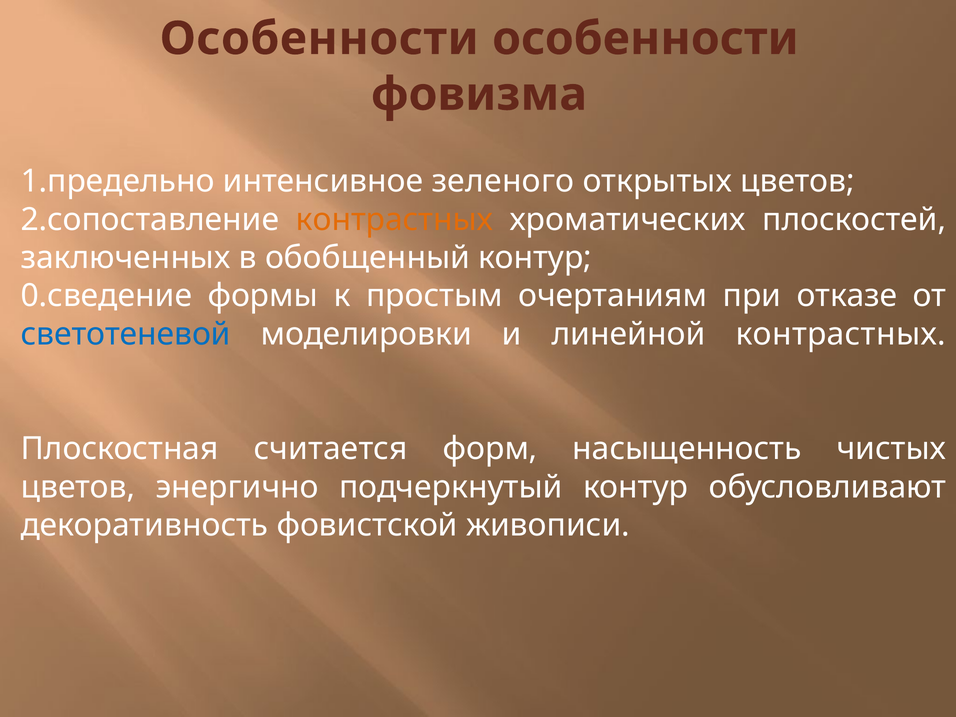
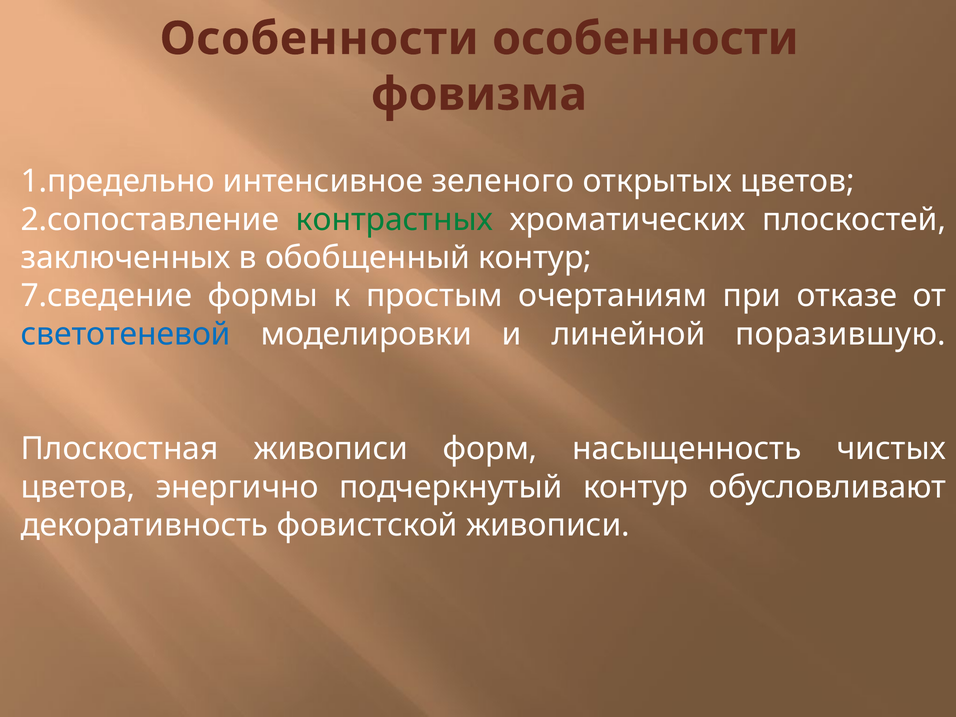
контрастных at (394, 219) colour: orange -> green
0.сведение: 0.сведение -> 7.сведение
линейной контрастных: контрастных -> поразившую
Плоскостная считается: считается -> живописи
